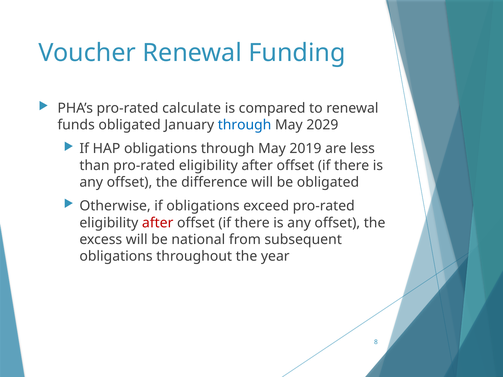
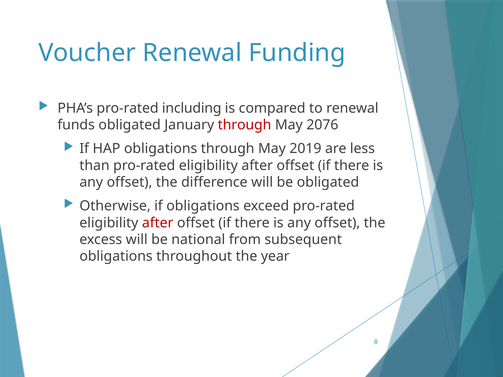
calculate: calculate -> including
through at (245, 125) colour: blue -> red
2029: 2029 -> 2076
